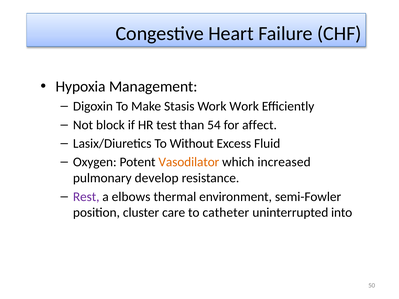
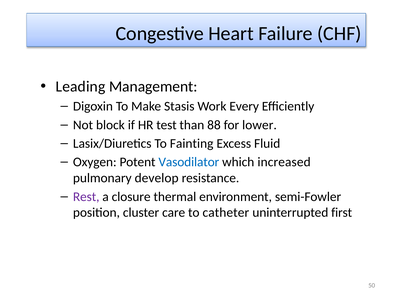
Hypoxia: Hypoxia -> Leading
Work Work: Work -> Every
54: 54 -> 88
affect: affect -> lower
Without: Without -> Fainting
Vasodilator colour: orange -> blue
elbows: elbows -> closure
into: into -> first
